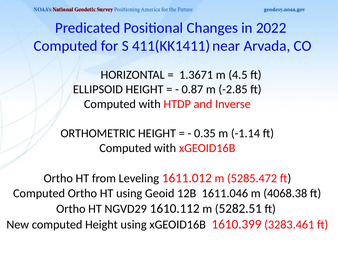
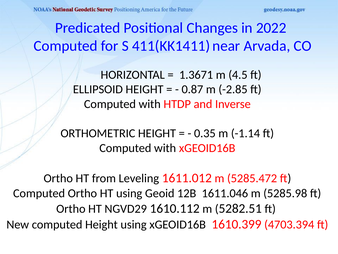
4068.38: 4068.38 -> 5285.98
3283.461: 3283.461 -> 4703.394
